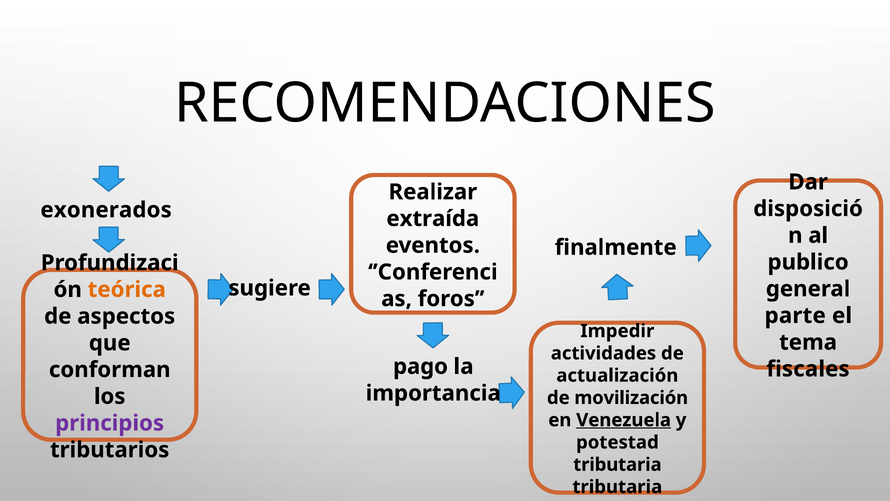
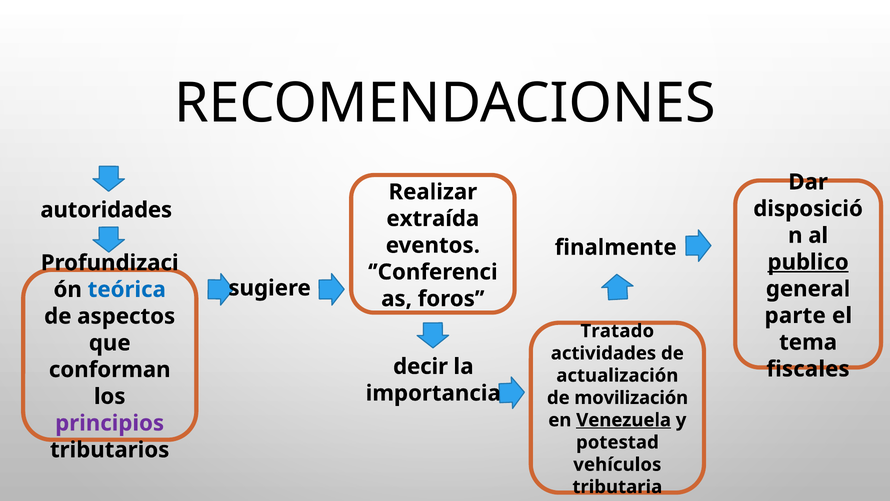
exonerados: exonerados -> autoridades
publico underline: none -> present
teórica colour: orange -> blue
Impedir: Impedir -> Tratado
pago: pago -> decir
tributaria at (617, 464): tributaria -> vehículos
